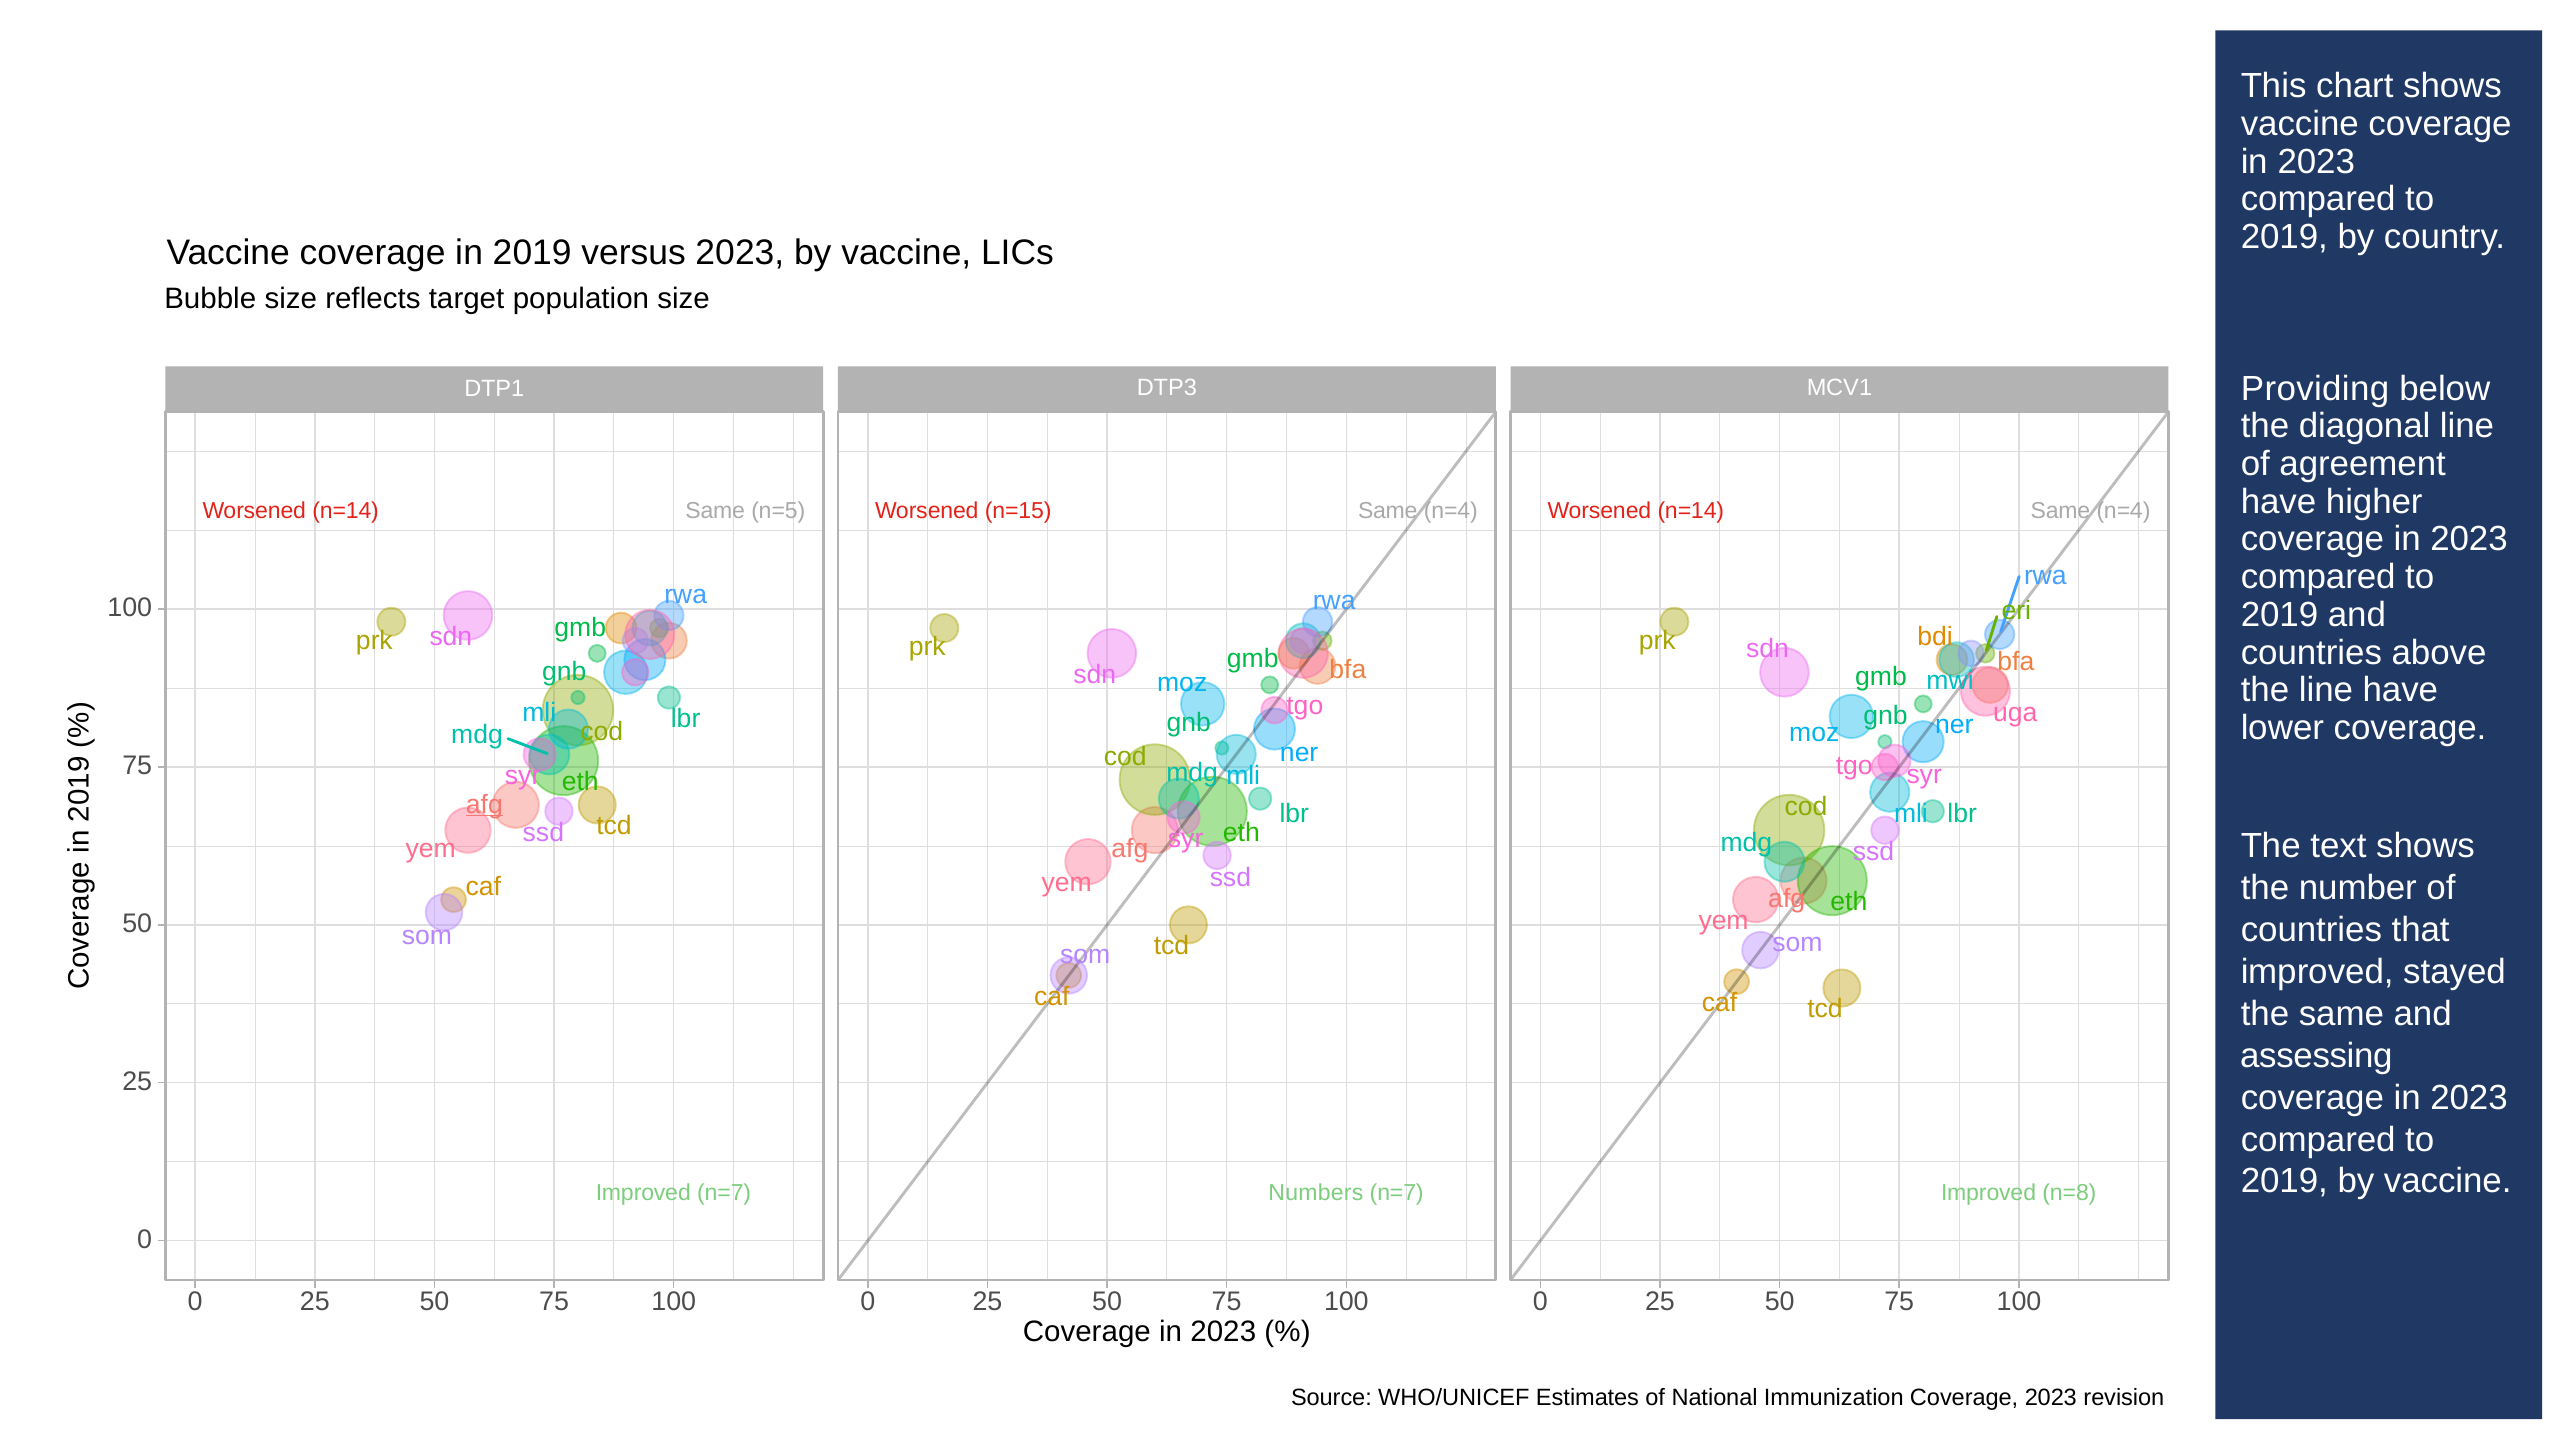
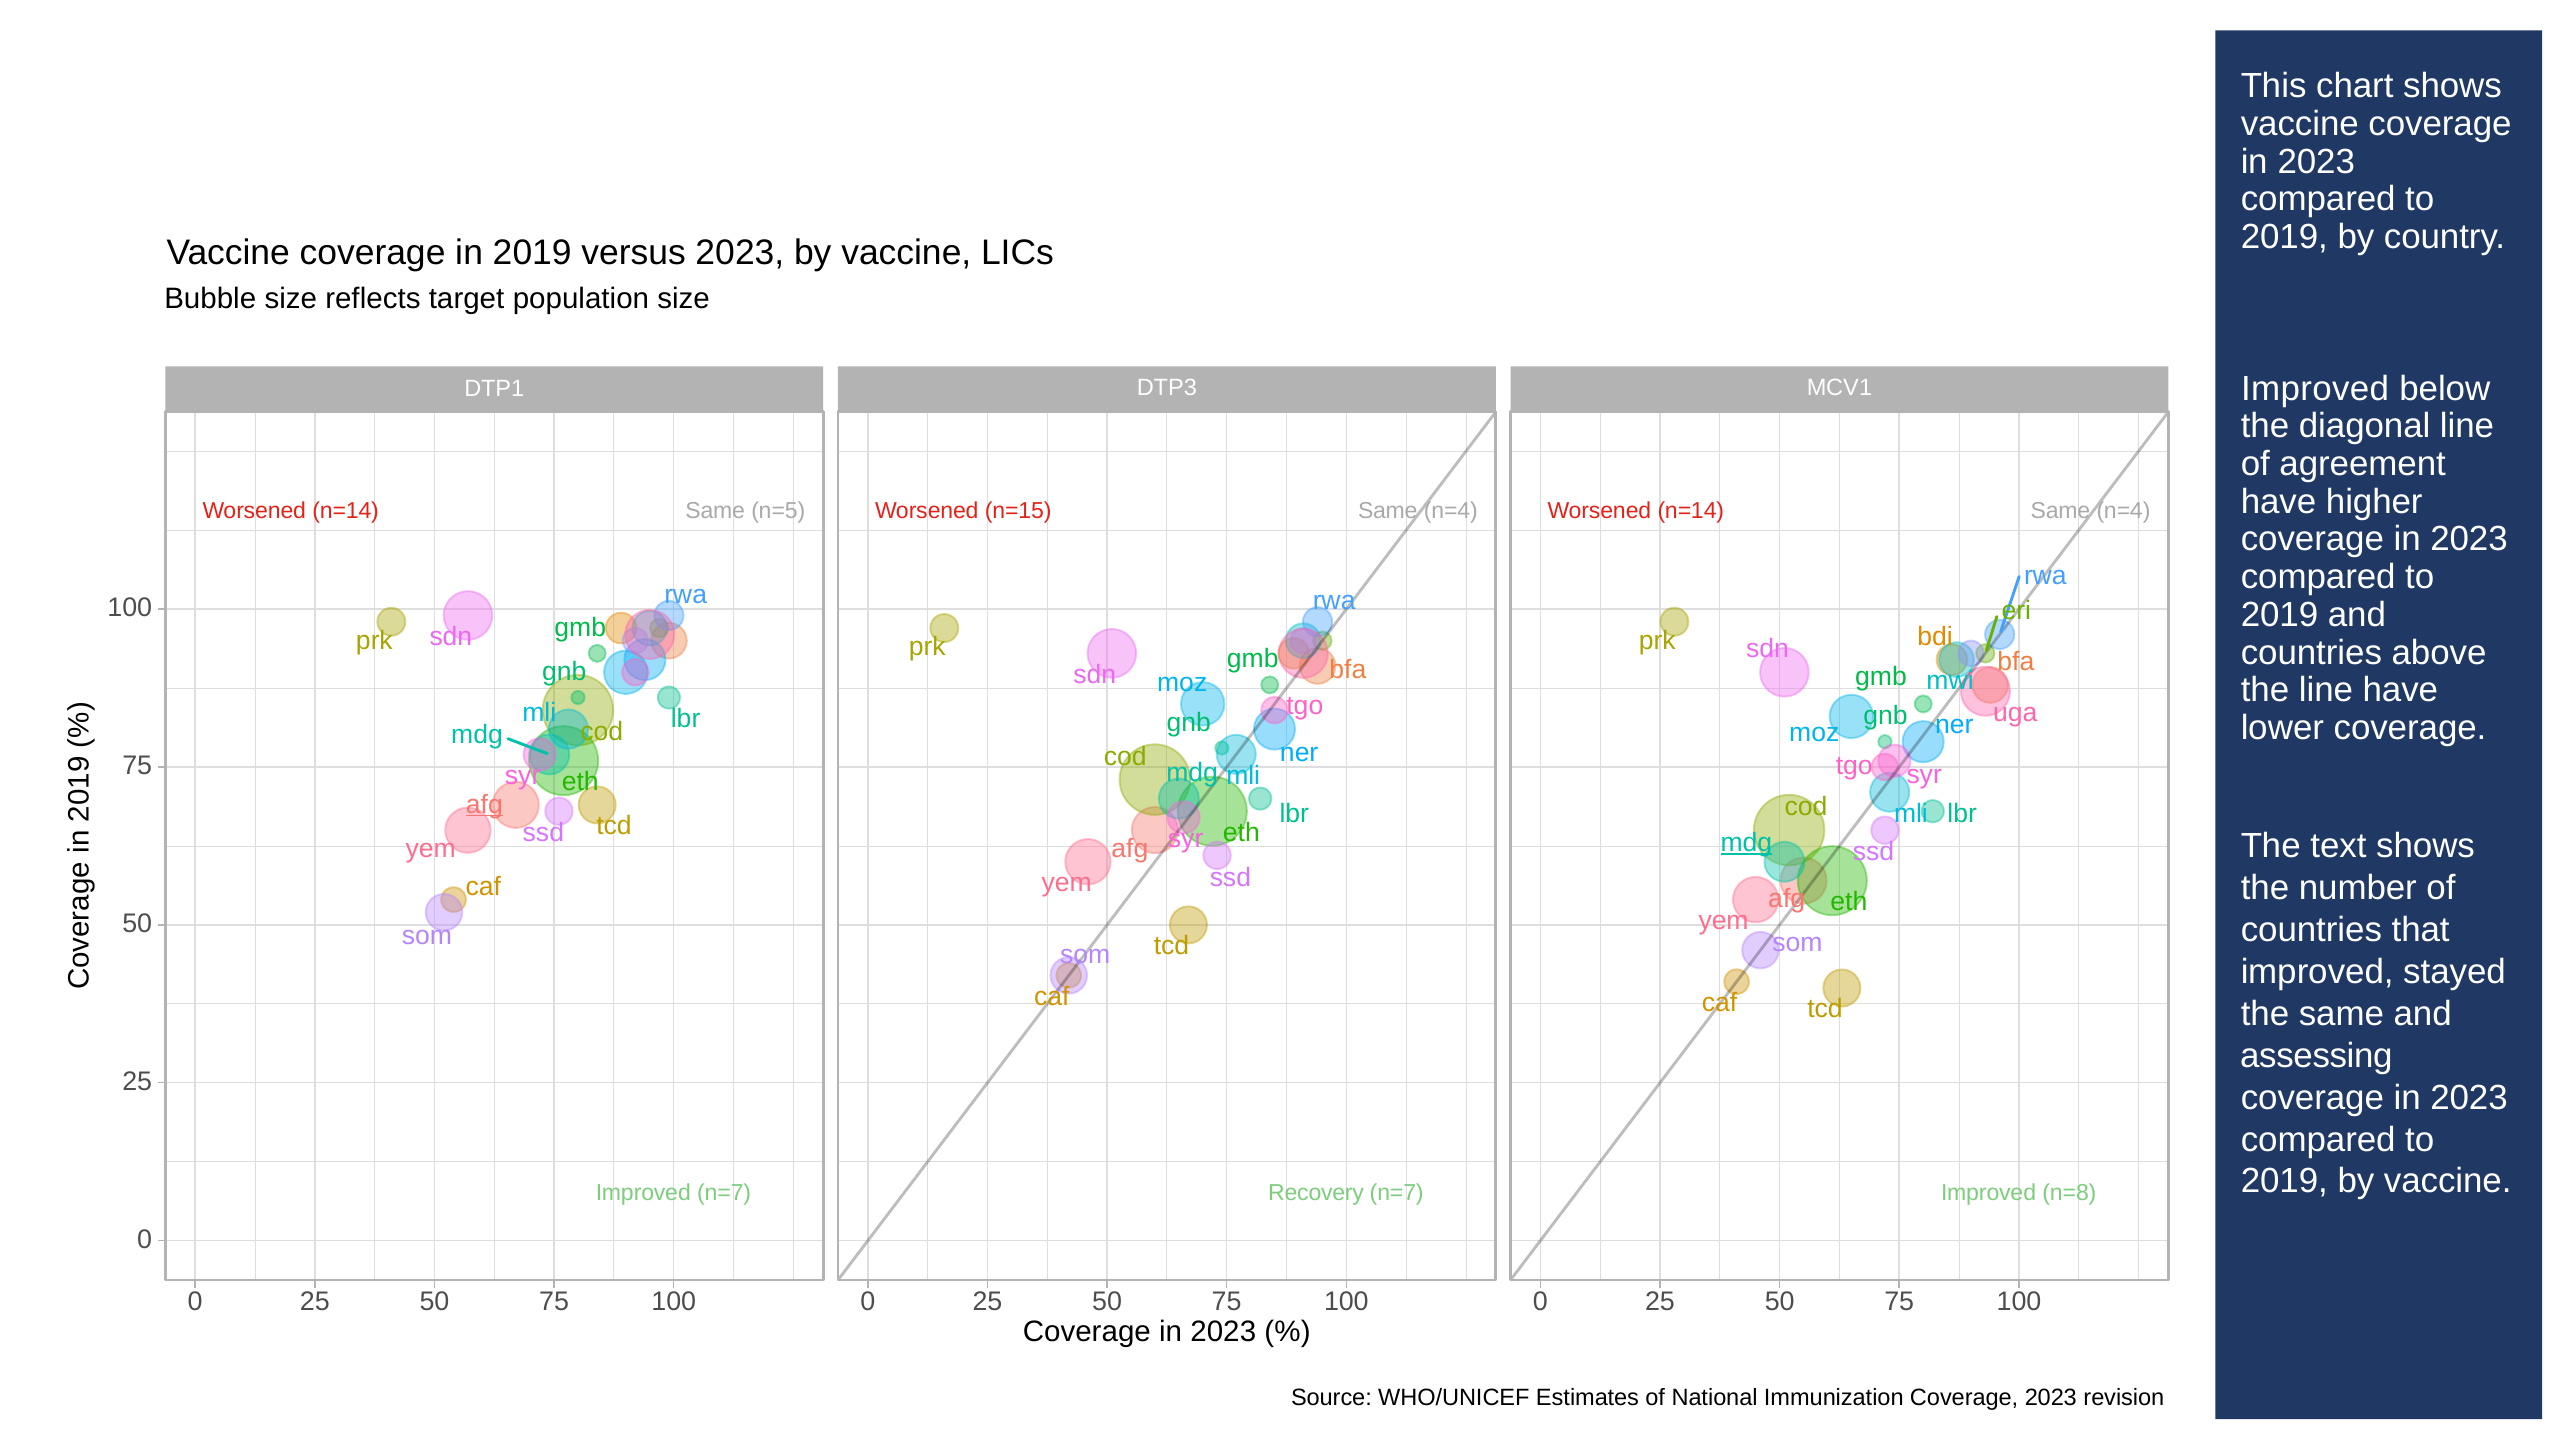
Providing at (2315, 388): Providing -> Improved
mdg at (1746, 843) underline: none -> present
Numbers: Numbers -> Recovery
